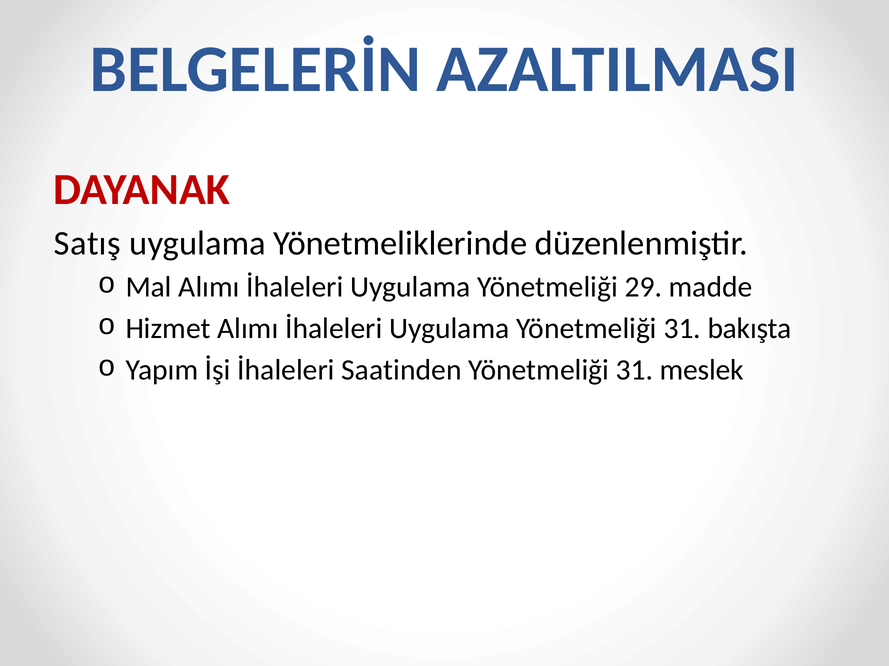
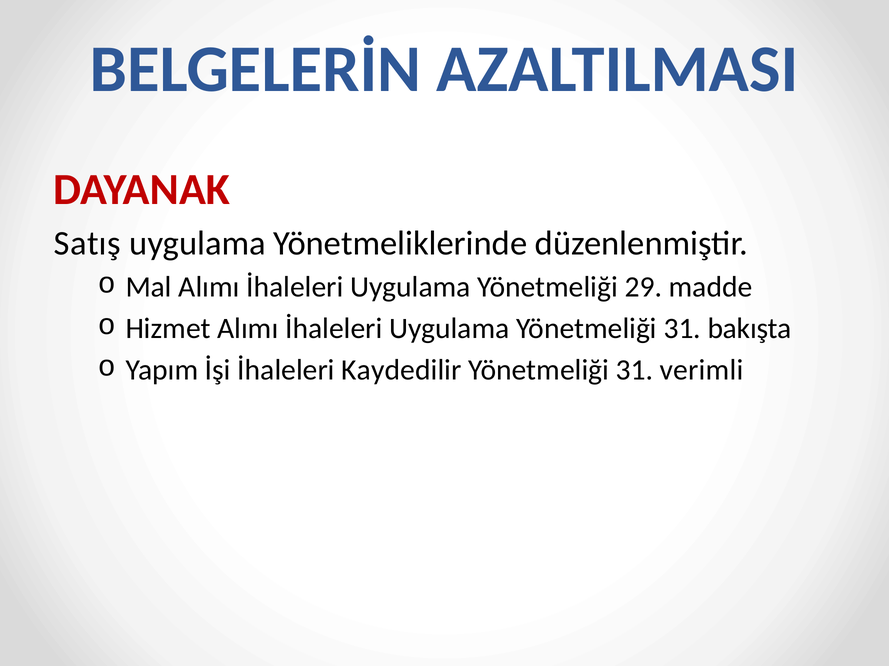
Saatinden: Saatinden -> Kaydedilir
meslek: meslek -> verimli
